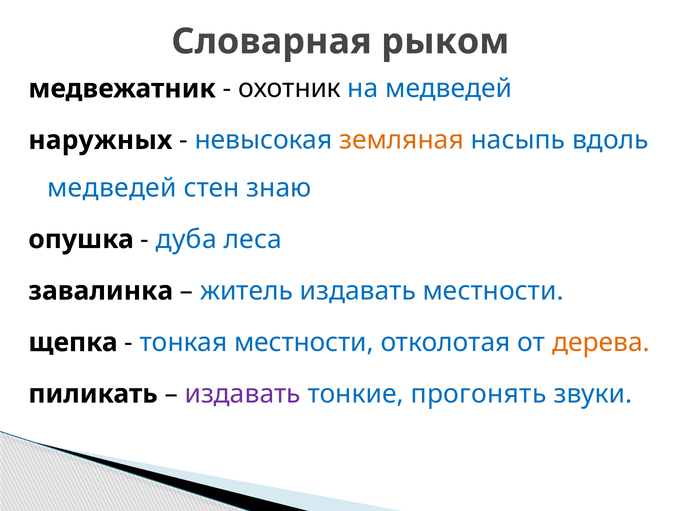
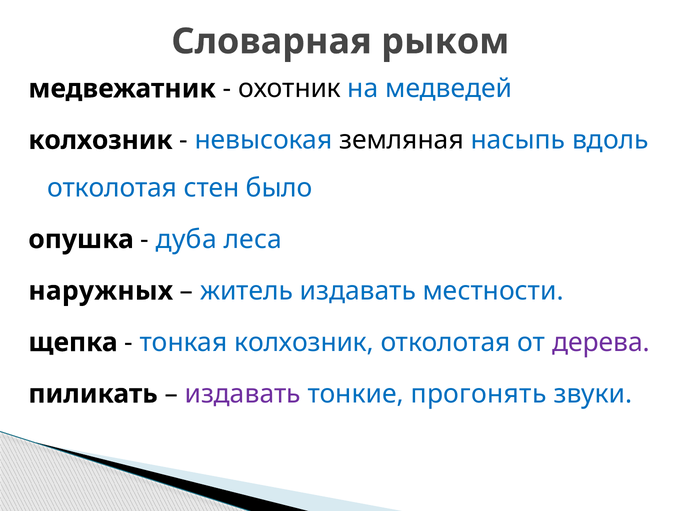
наружных at (100, 140): наружных -> колхозник
земляная colour: orange -> black
медведей at (112, 188): медведей -> отколотая
знаю: знаю -> было
завалинка: завалинка -> наружных
тонкая местности: местности -> колхозник
дерева colour: orange -> purple
